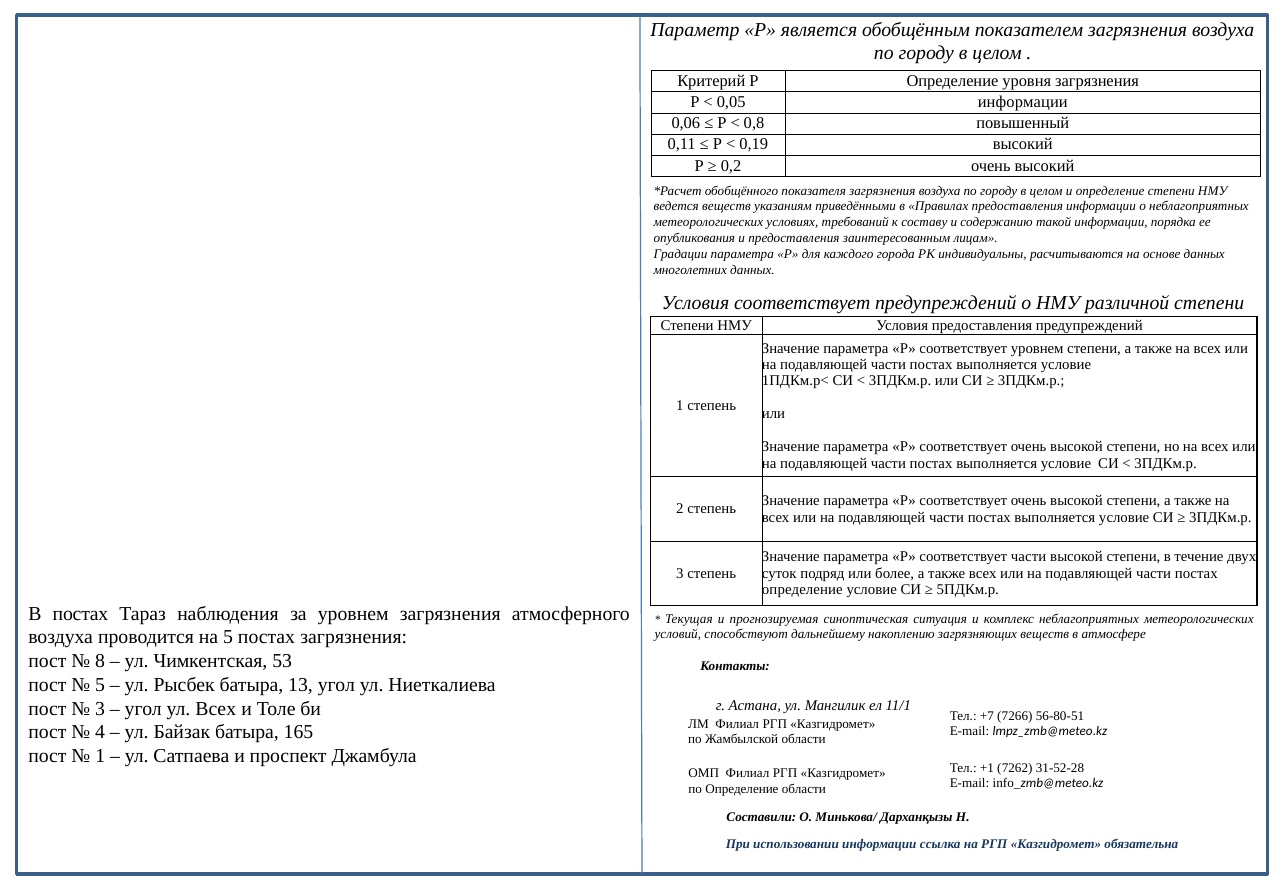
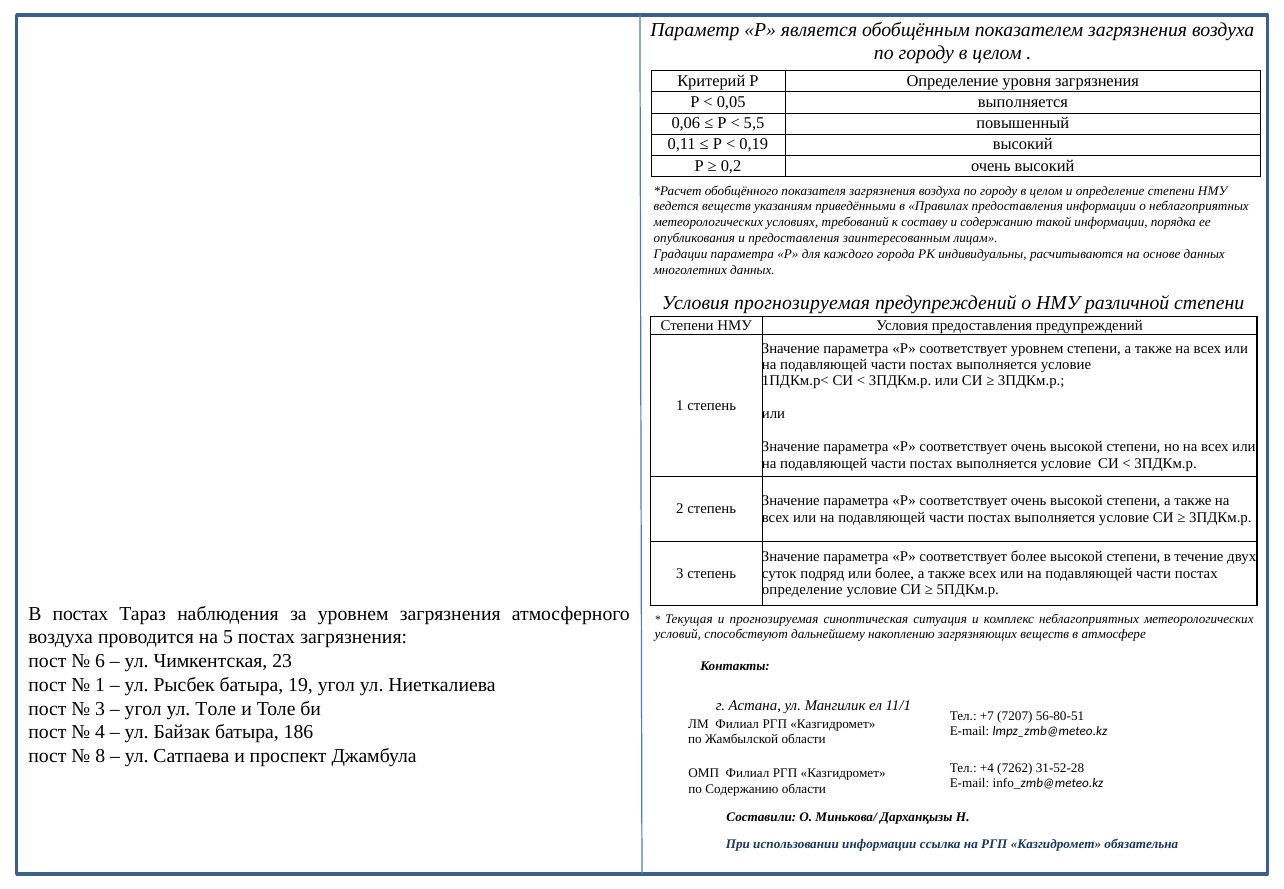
0,05 информации: информации -> выполняется
0,8: 0,8 -> 5,5
Условия соответствует: соответствует -> прогнозируемая
соответствует части: части -> более
8: 8 -> 6
53: 53 -> 23
5 at (100, 685): 5 -> 1
13: 13 -> 19
ул Всех: Всех -> Толе
7266: 7266 -> 7207
165: 165 -> 186
1 at (100, 756): 1 -> 8
+1: +1 -> +4
по Определение: Определение -> Содержанию
